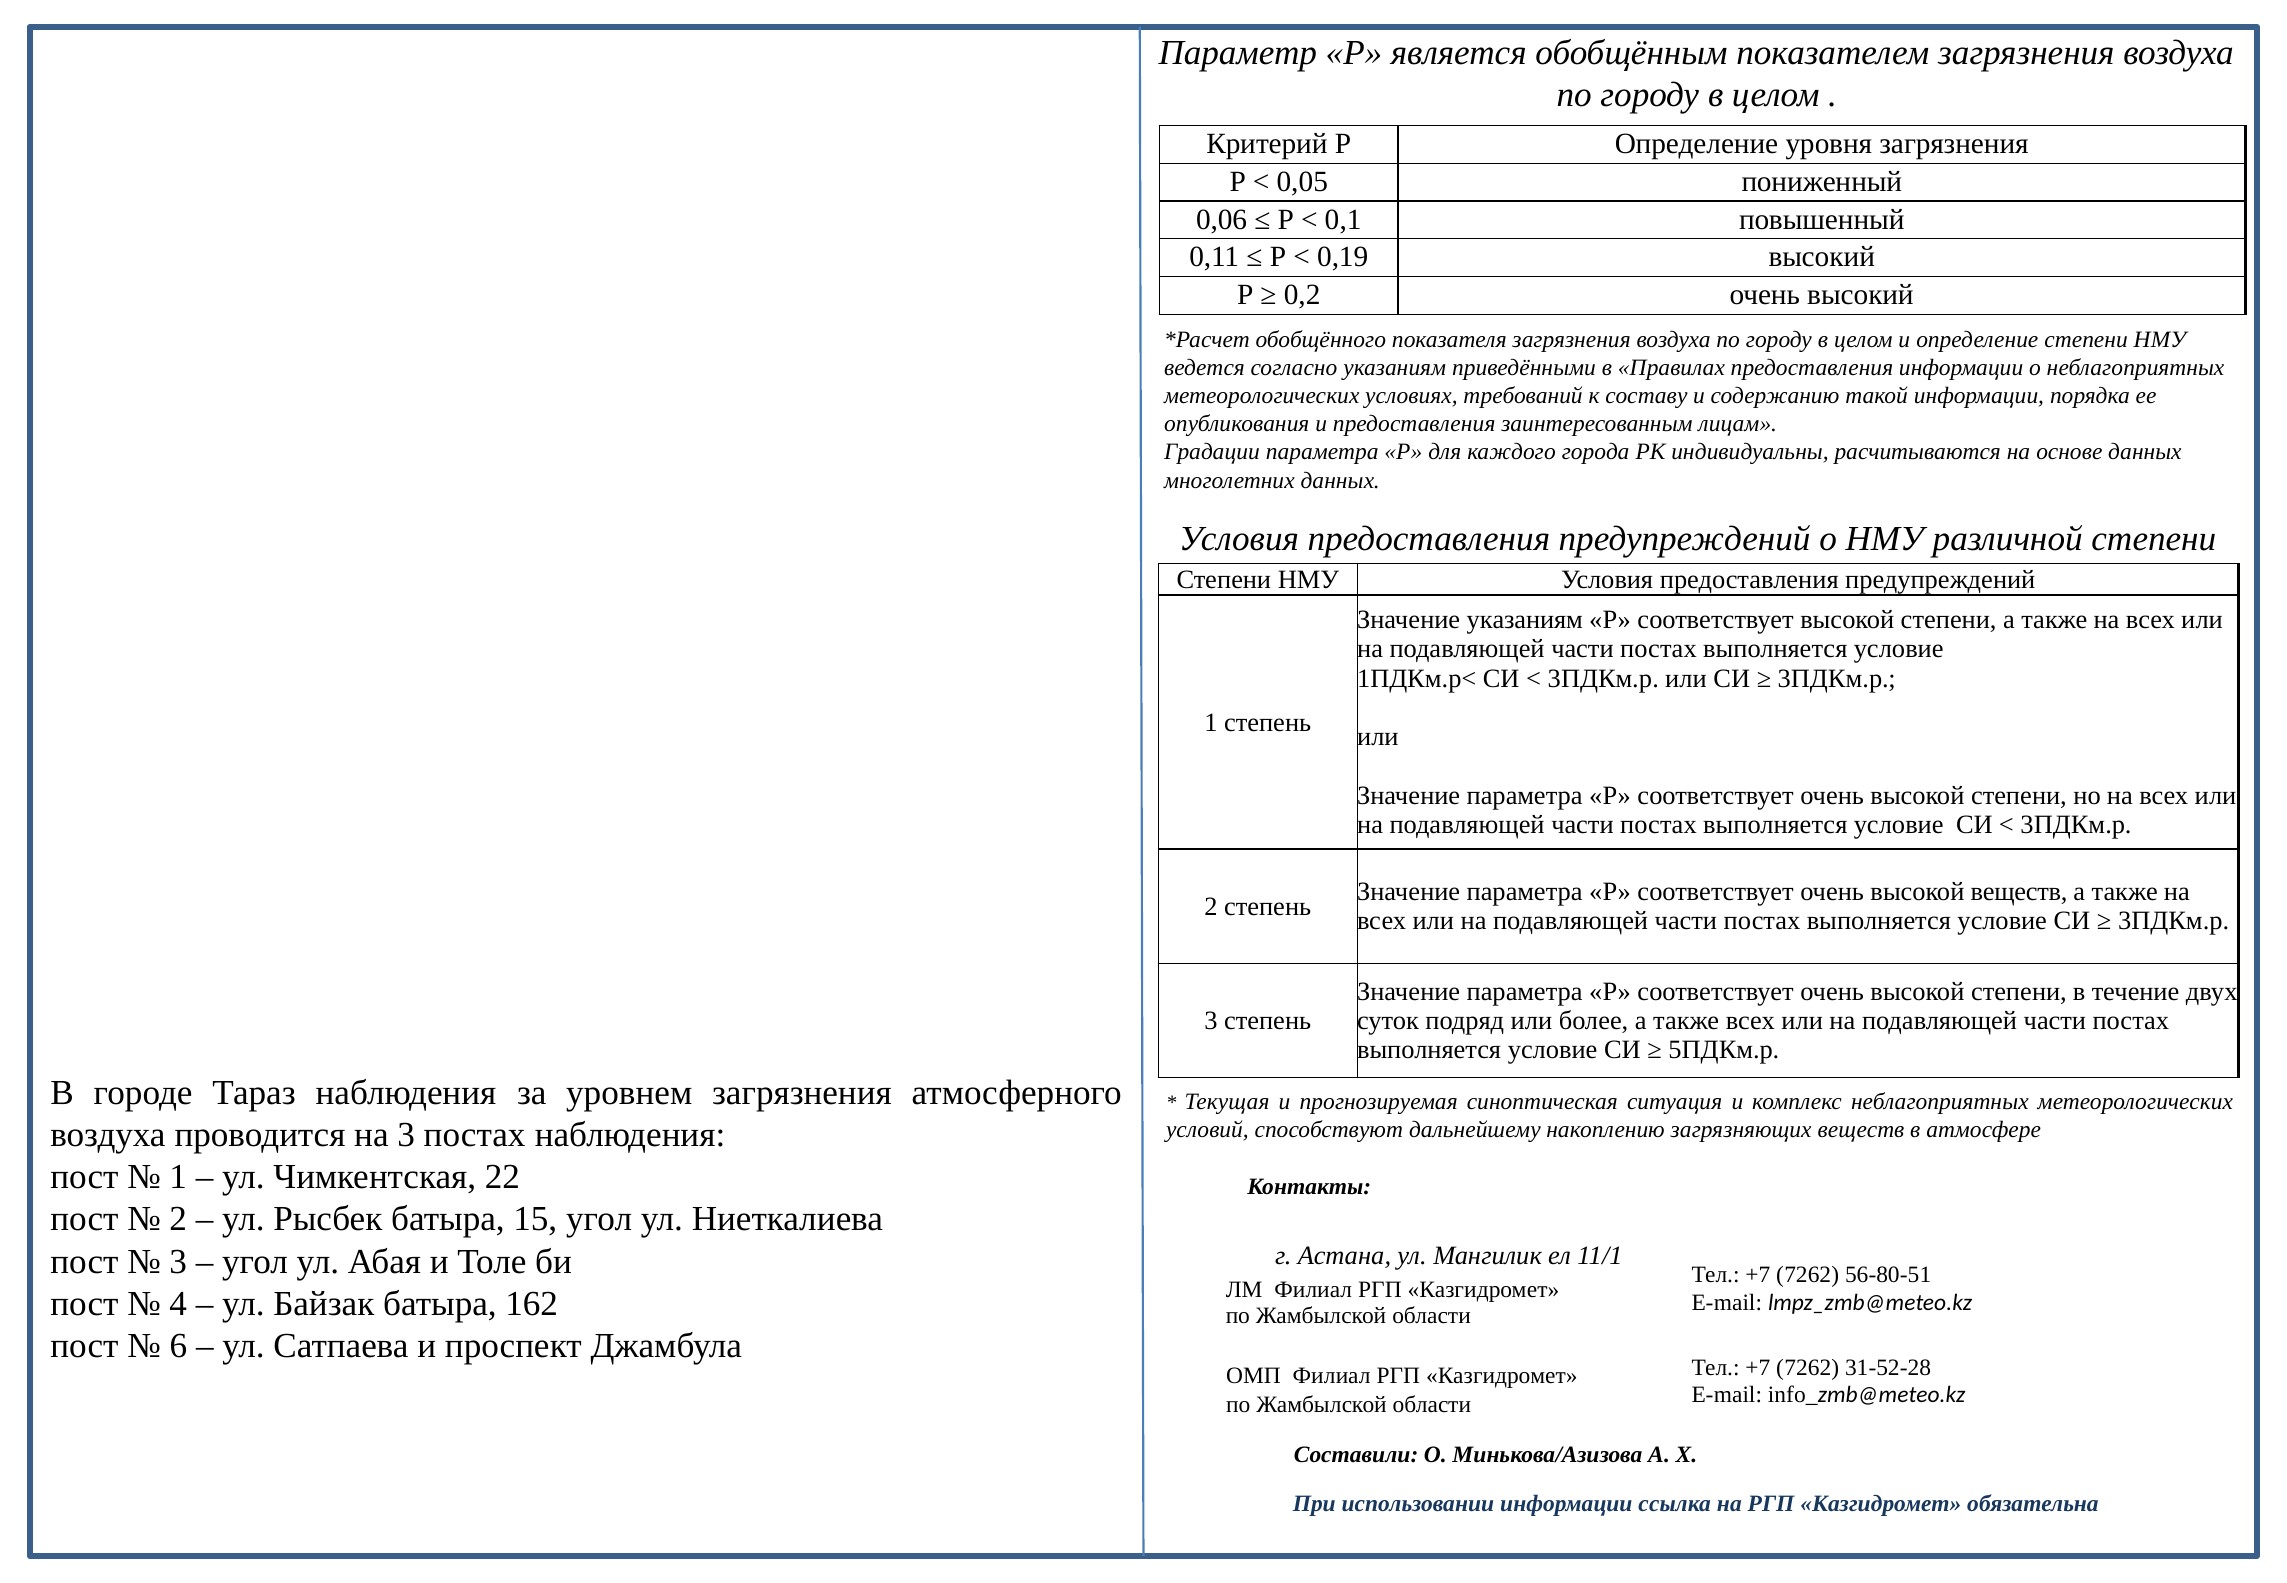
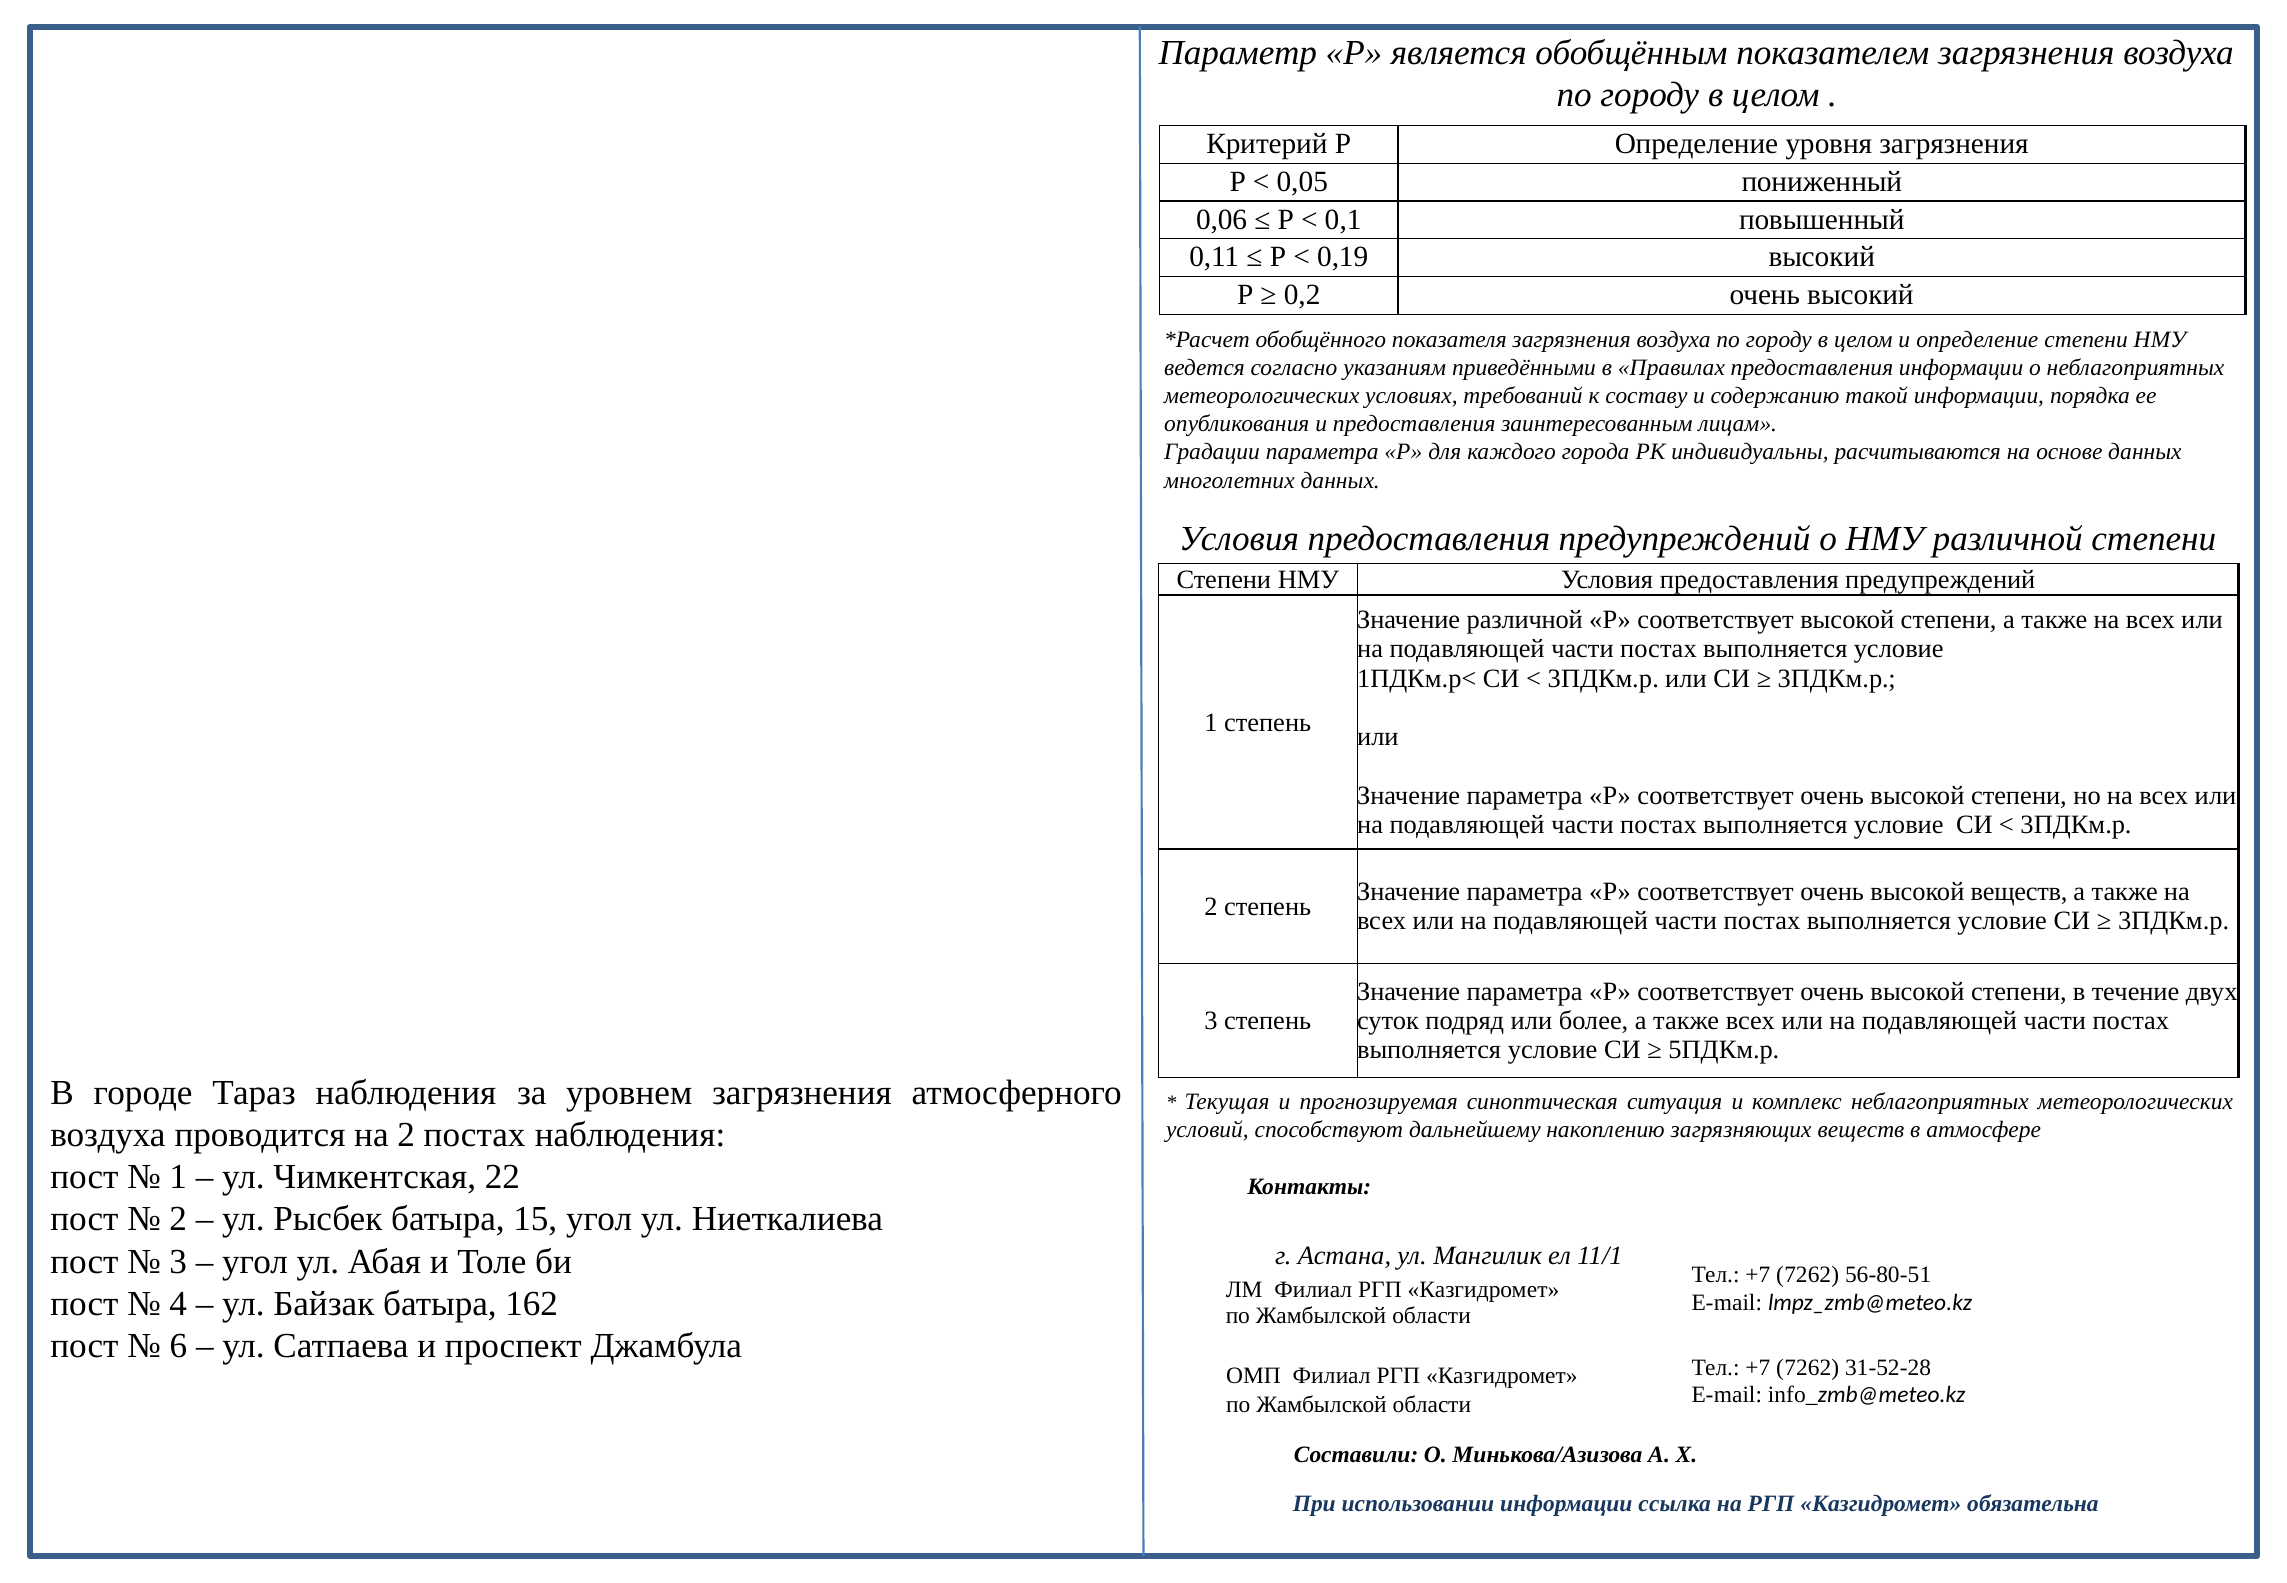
Значение указаниям: указаниям -> различной
на 3: 3 -> 2
